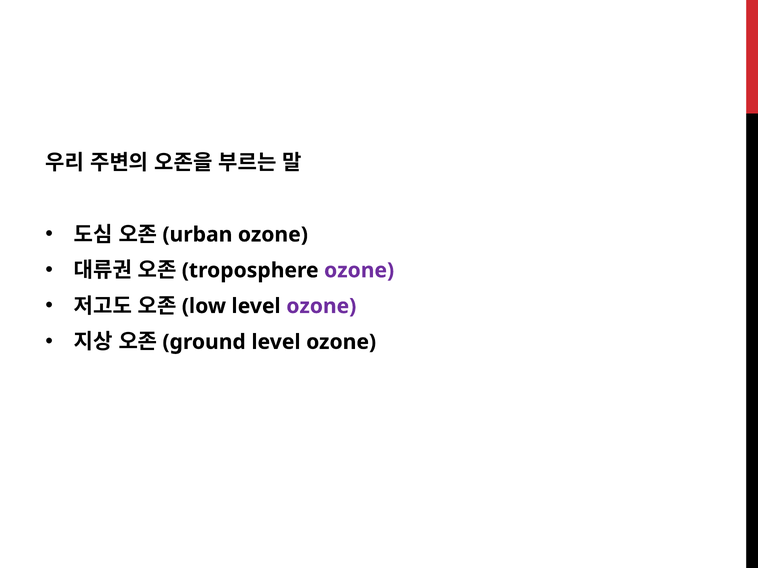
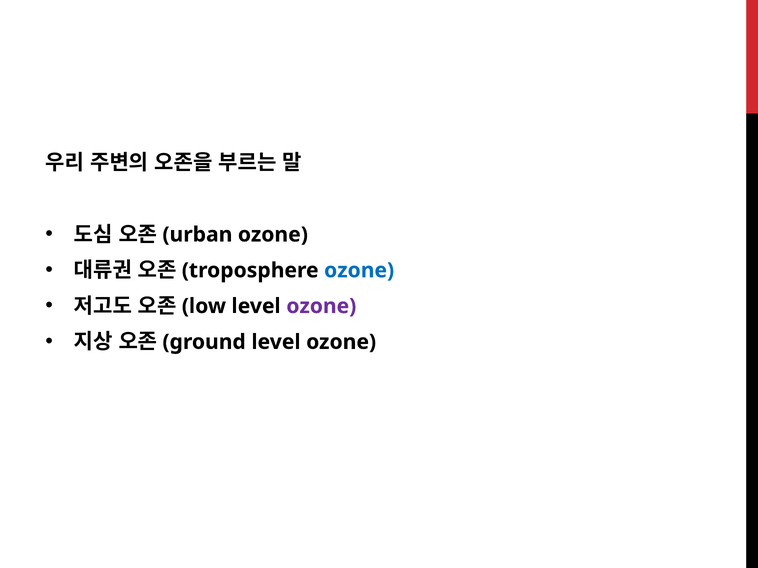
ozone at (359, 271) colour: purple -> blue
